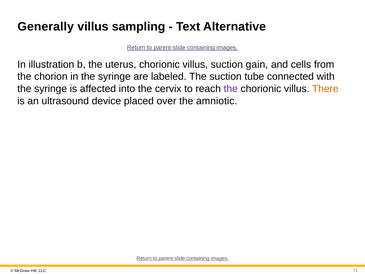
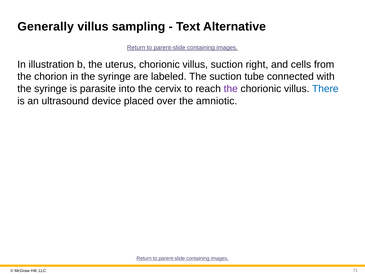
gain: gain -> right
affected: affected -> parasite
There colour: orange -> blue
